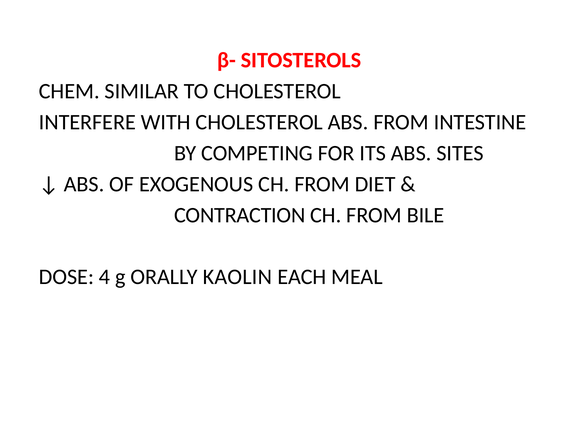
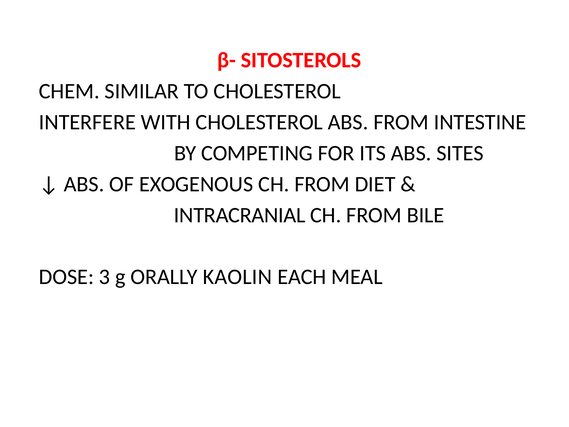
CONTRACTION: CONTRACTION -> INTRACRANIAL
4: 4 -> 3
